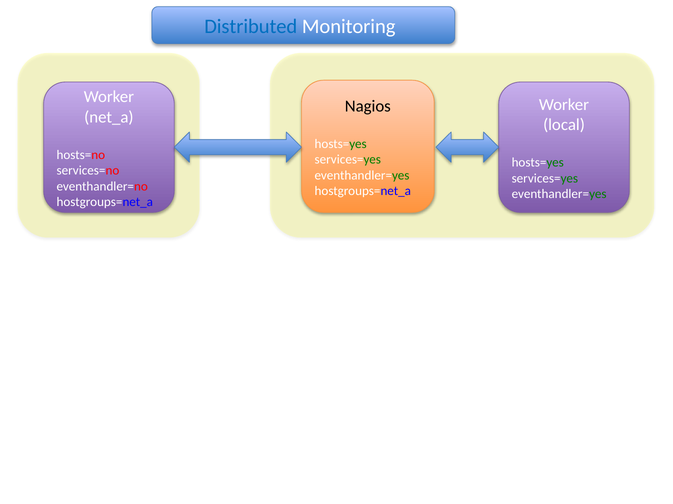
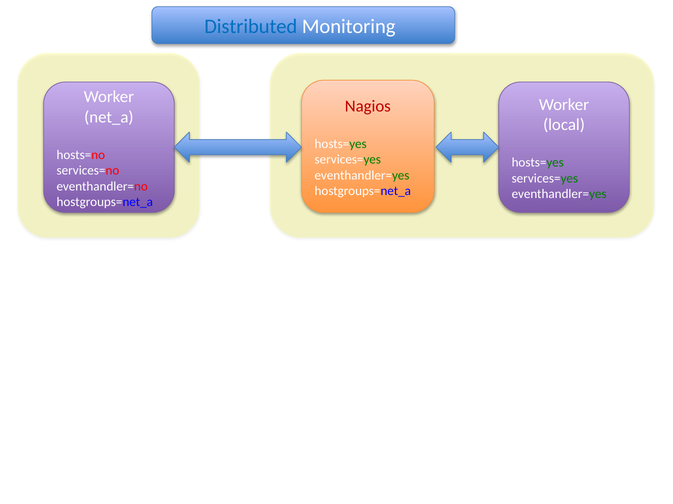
Nagios colour: black -> red
